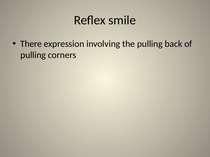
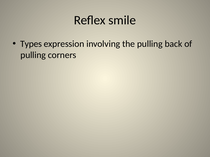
There: There -> Types
